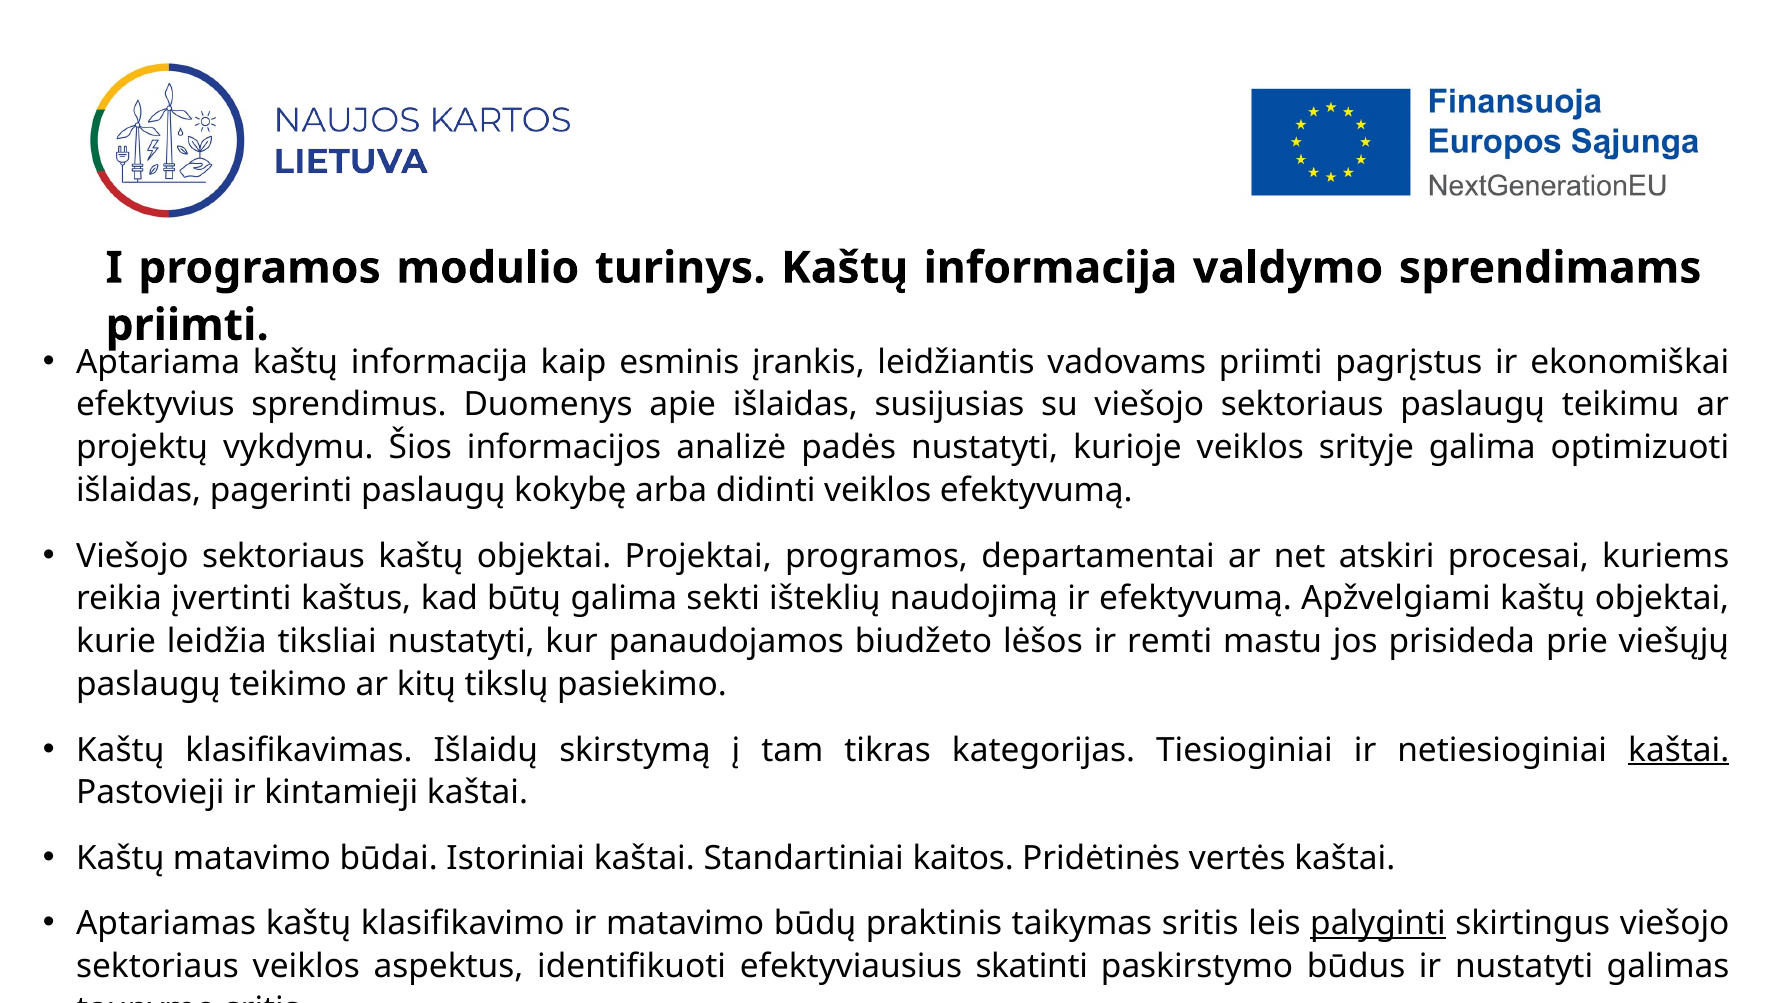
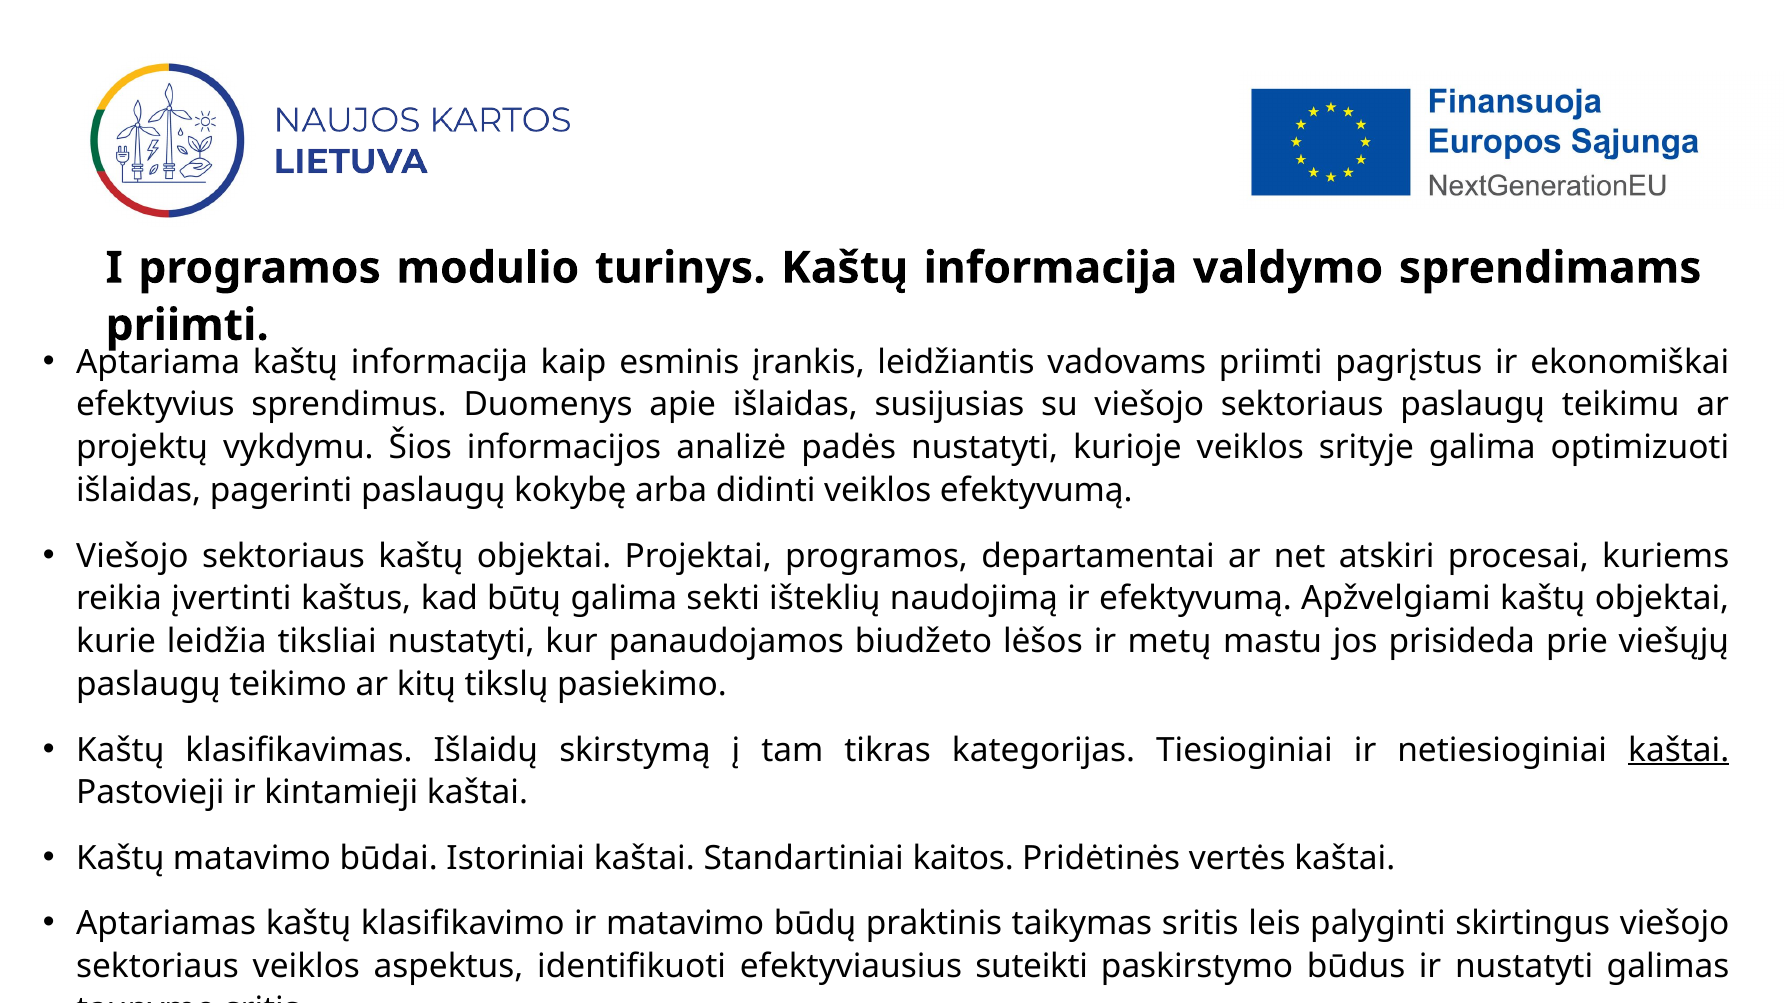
remti: remti -> metų
palyginti underline: present -> none
skatinti: skatinti -> suteikti
